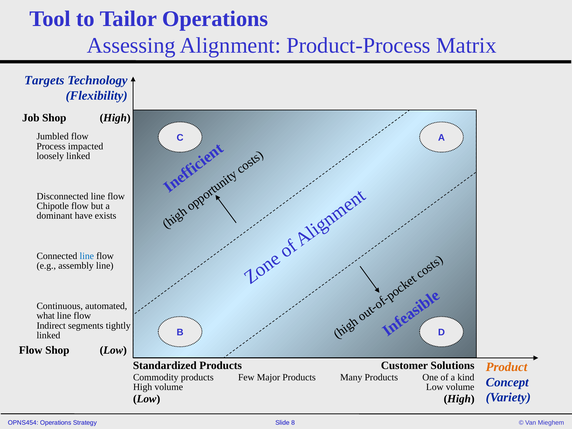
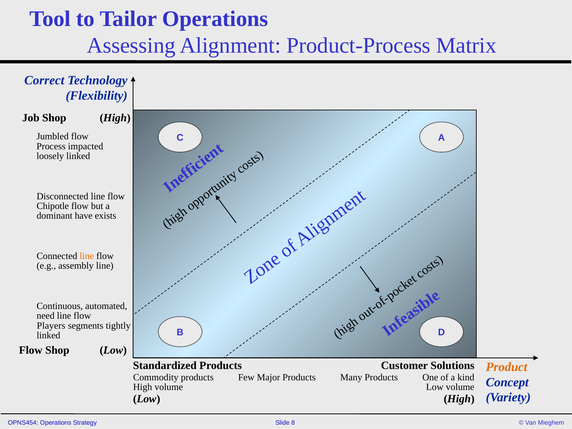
Targets: Targets -> Correct
line at (87, 256) colour: blue -> orange
what: what -> need
Indirect: Indirect -> Players
